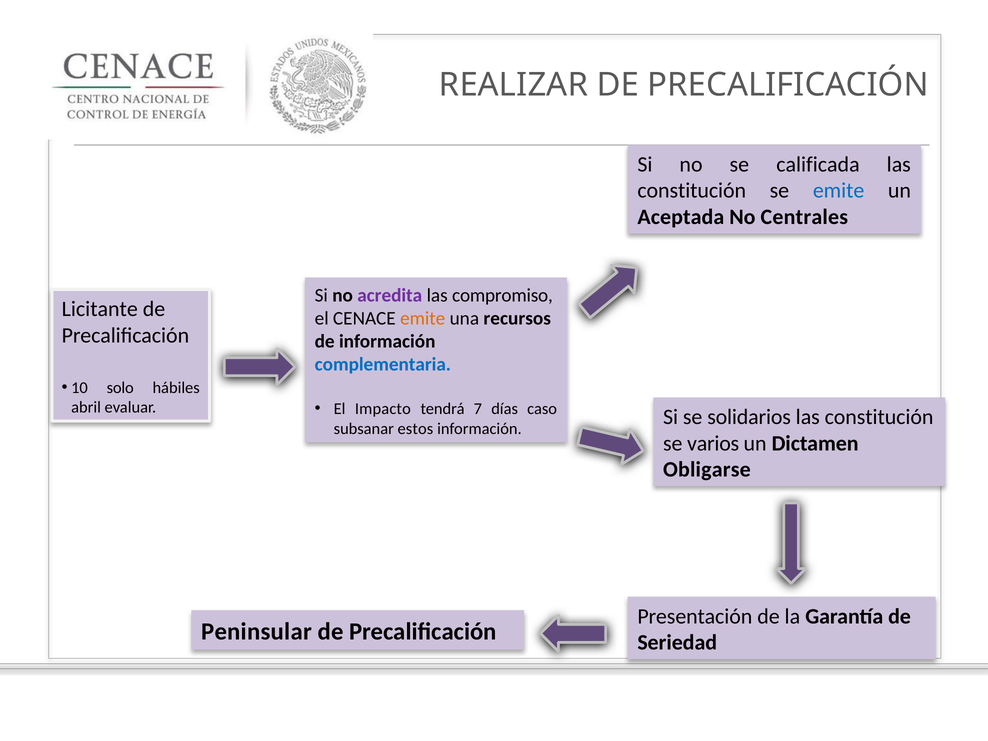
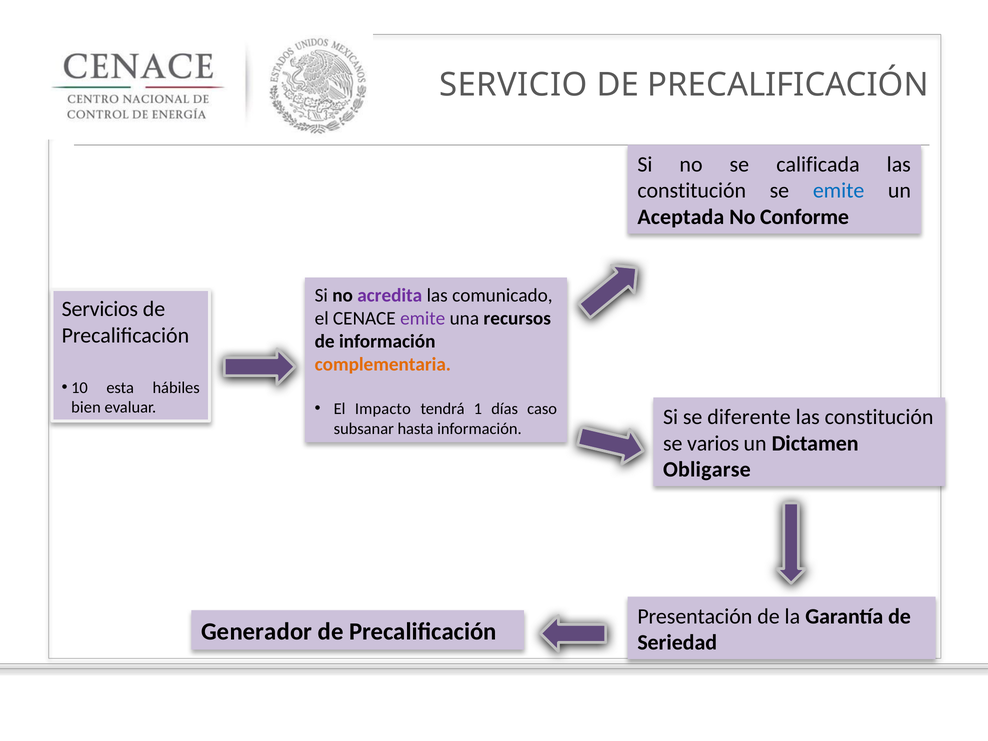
REALIZAR: REALIZAR -> SERVICIO
Centrales: Centrales -> Conforme
compromiso: compromiso -> comunicado
Licitante: Licitante -> Servicios
emite at (423, 318) colour: orange -> purple
complementaria colour: blue -> orange
solo: solo -> esta
7: 7 -> 1
abril: abril -> bien
solidarios: solidarios -> diferente
estos: estos -> hasta
Peninsular: Peninsular -> Generador
